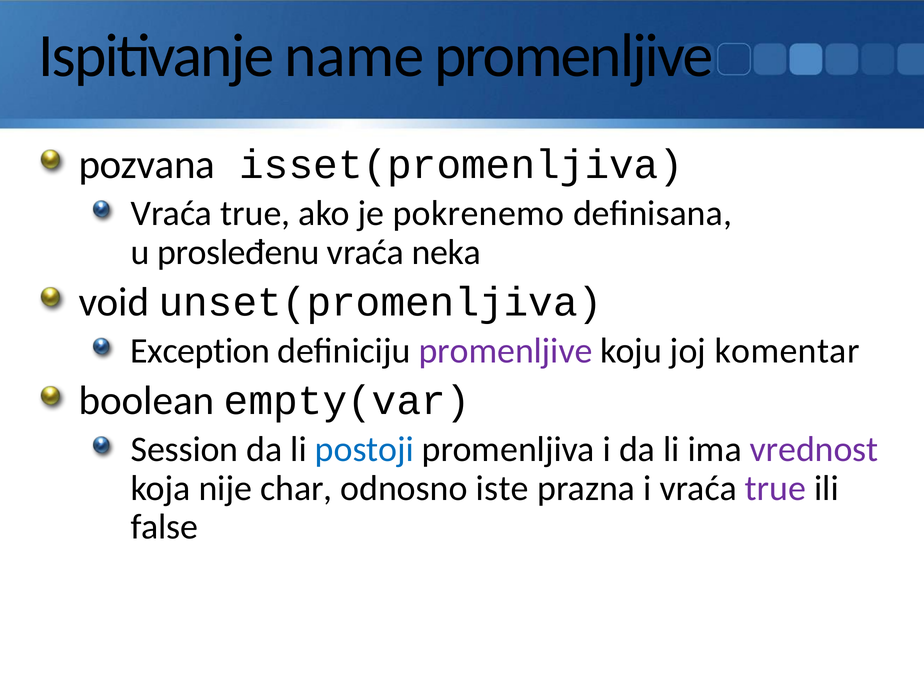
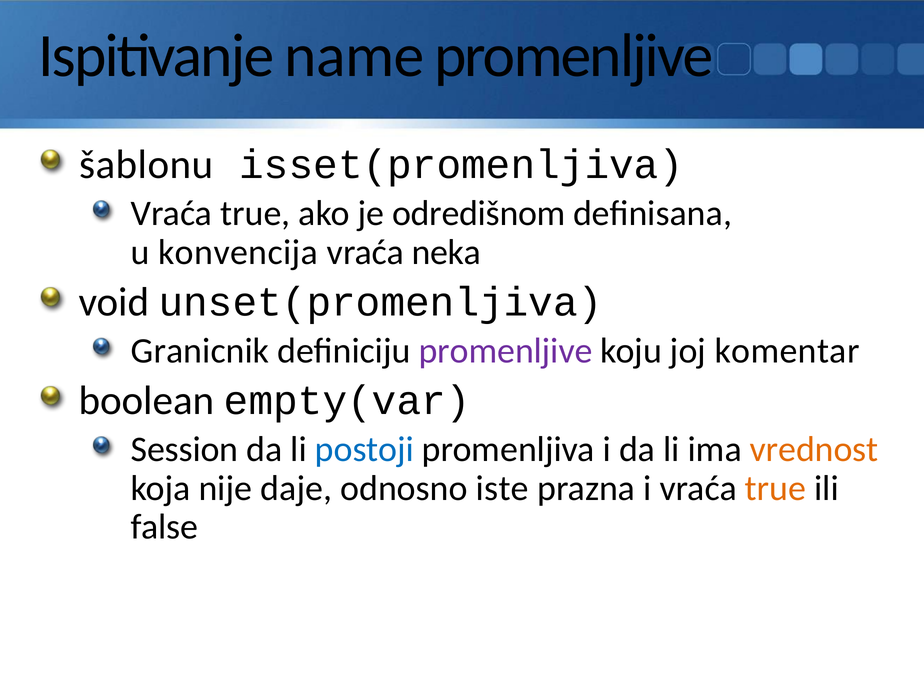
pozvana: pozvana -> šablonu
pokrenemo: pokrenemo -> odredišnom
prosleđenu: prosleđenu -> konvencija
Exception: Exception -> Granicnik
vrednost colour: purple -> orange
char: char -> daje
true at (775, 488) colour: purple -> orange
